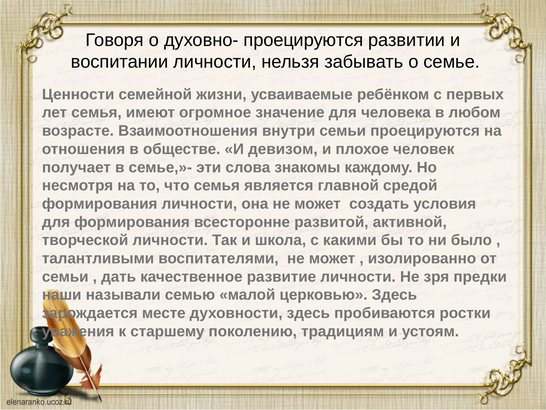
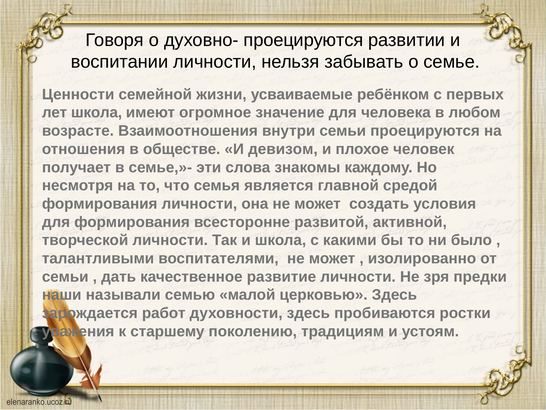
лет семья: семья -> школа
месте: месте -> работ
